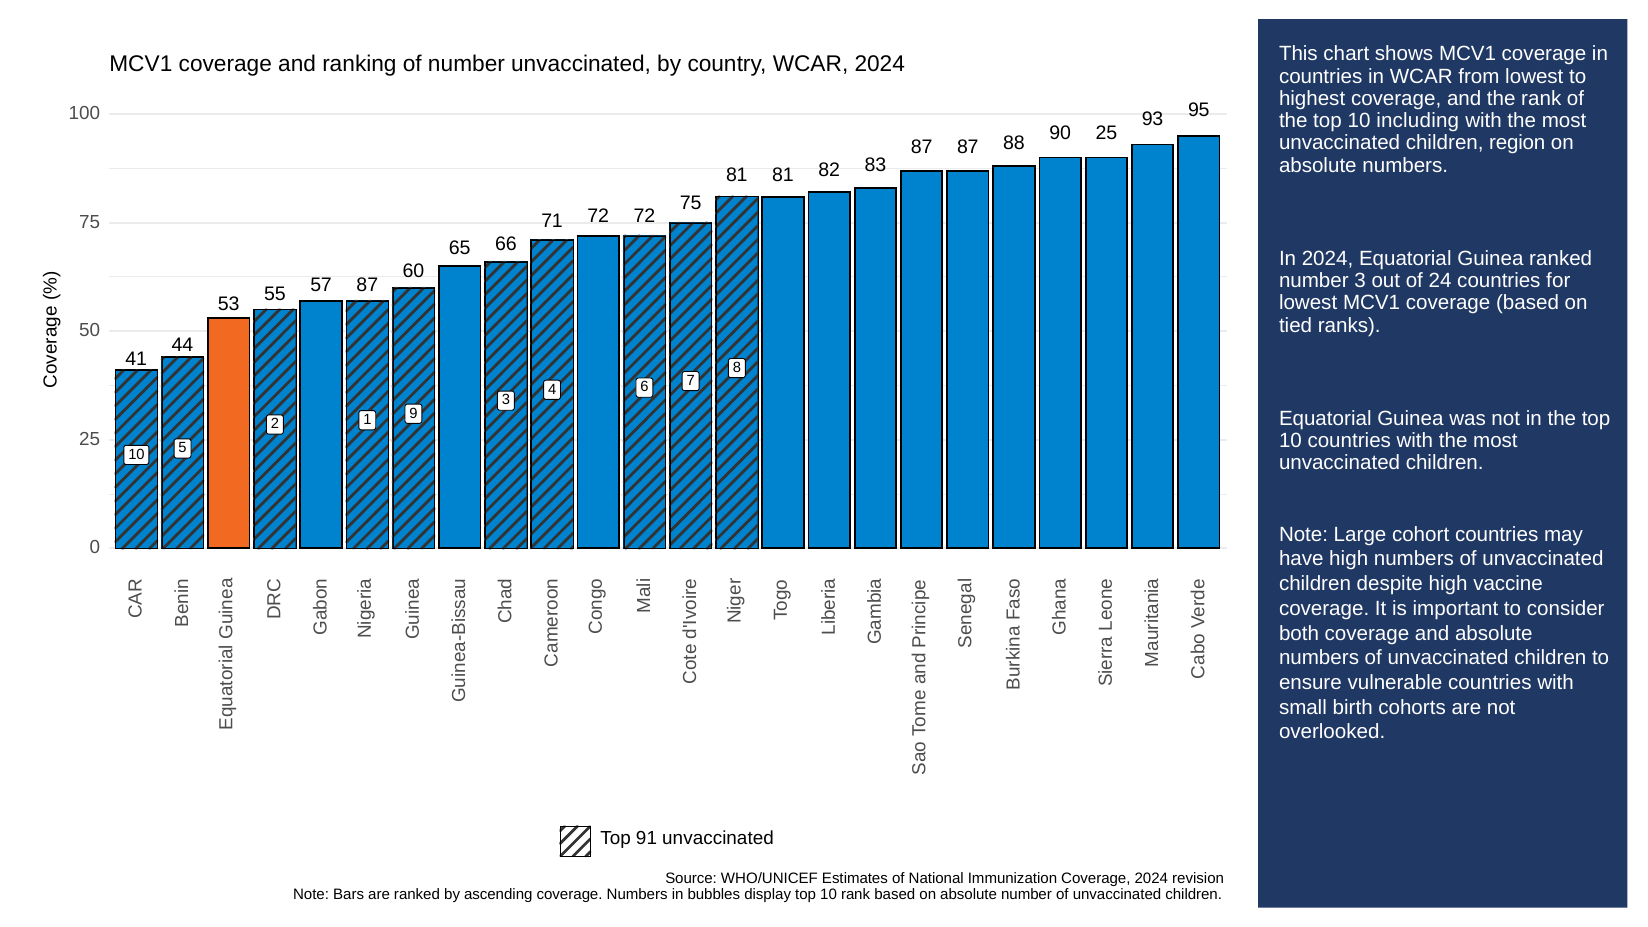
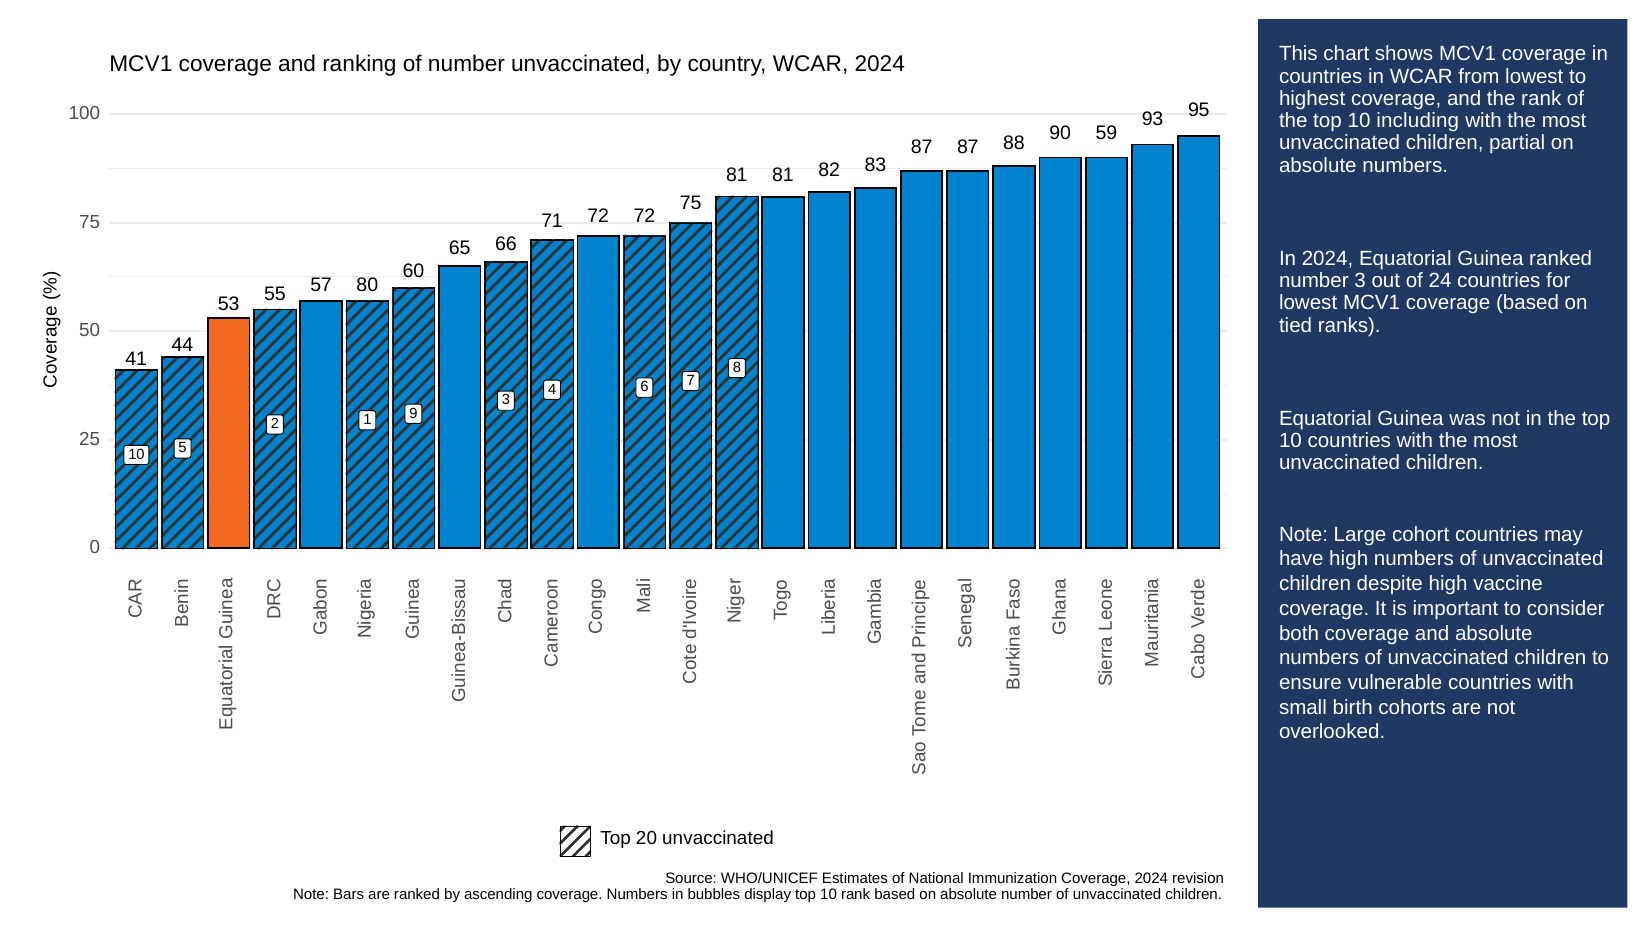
region: region -> partial
90 25: 25 -> 59
55 87: 87 -> 80
91: 91 -> 20
